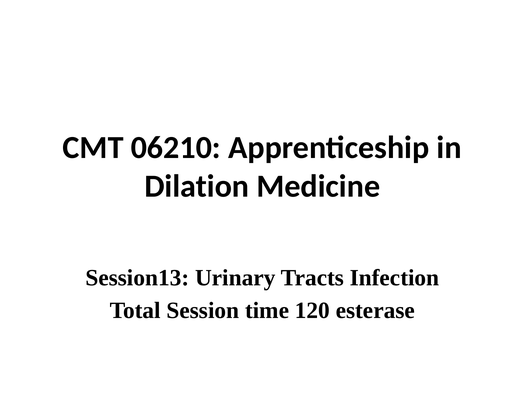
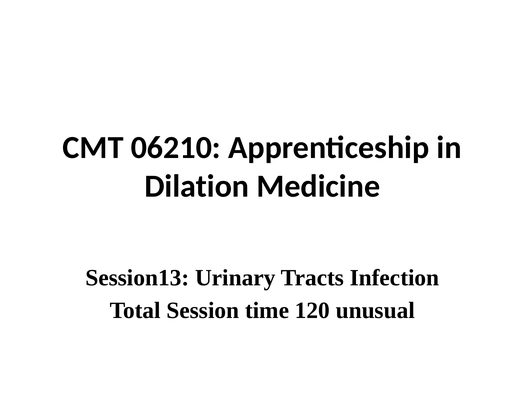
esterase: esterase -> unusual
